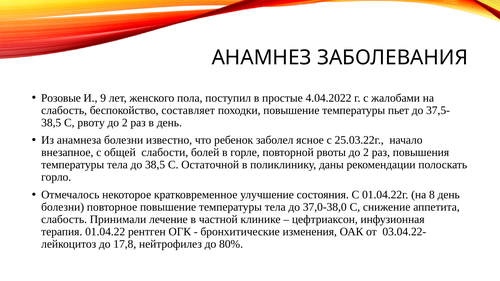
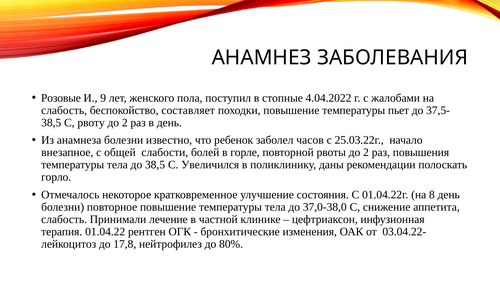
простые: простые -> стопные
ясное: ясное -> часов
Остаточной: Остаточной -> Увеличился
